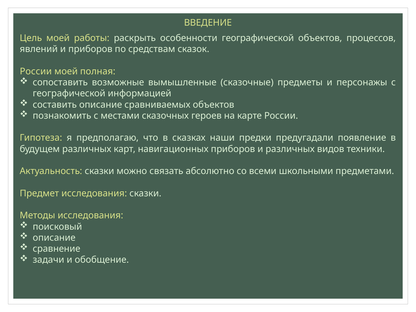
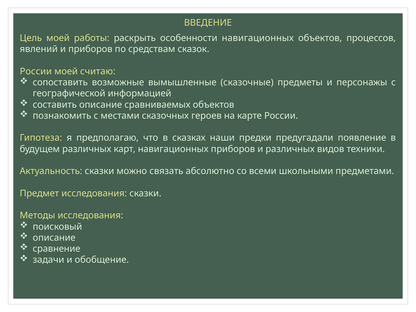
особенности географической: географической -> навигационных
полная: полная -> считаю
